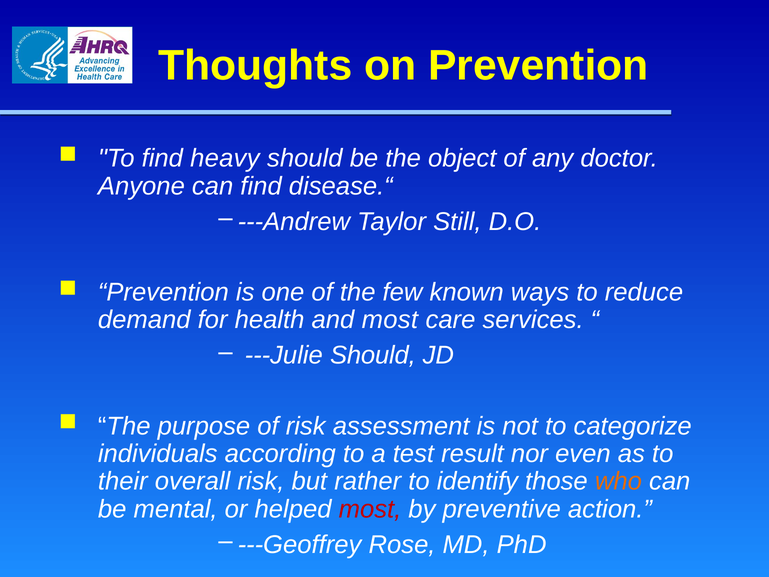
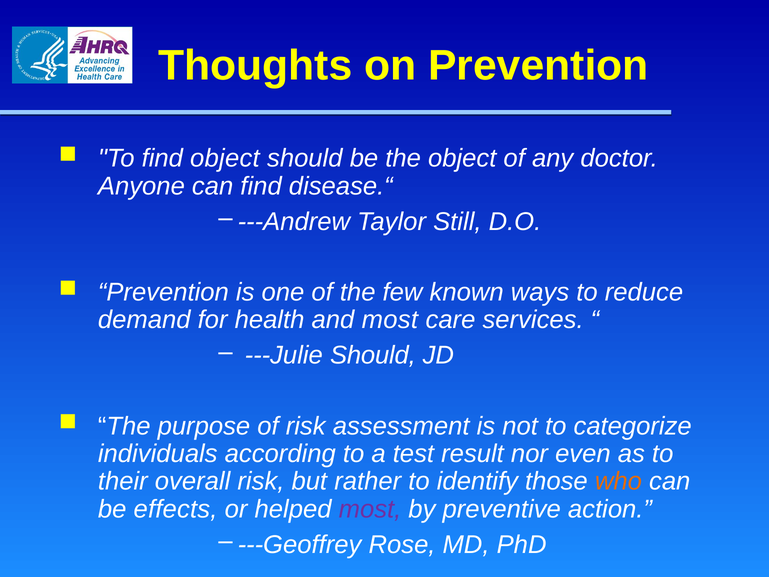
find heavy: heavy -> object
mental: mental -> effects
most at (370, 509) colour: red -> purple
